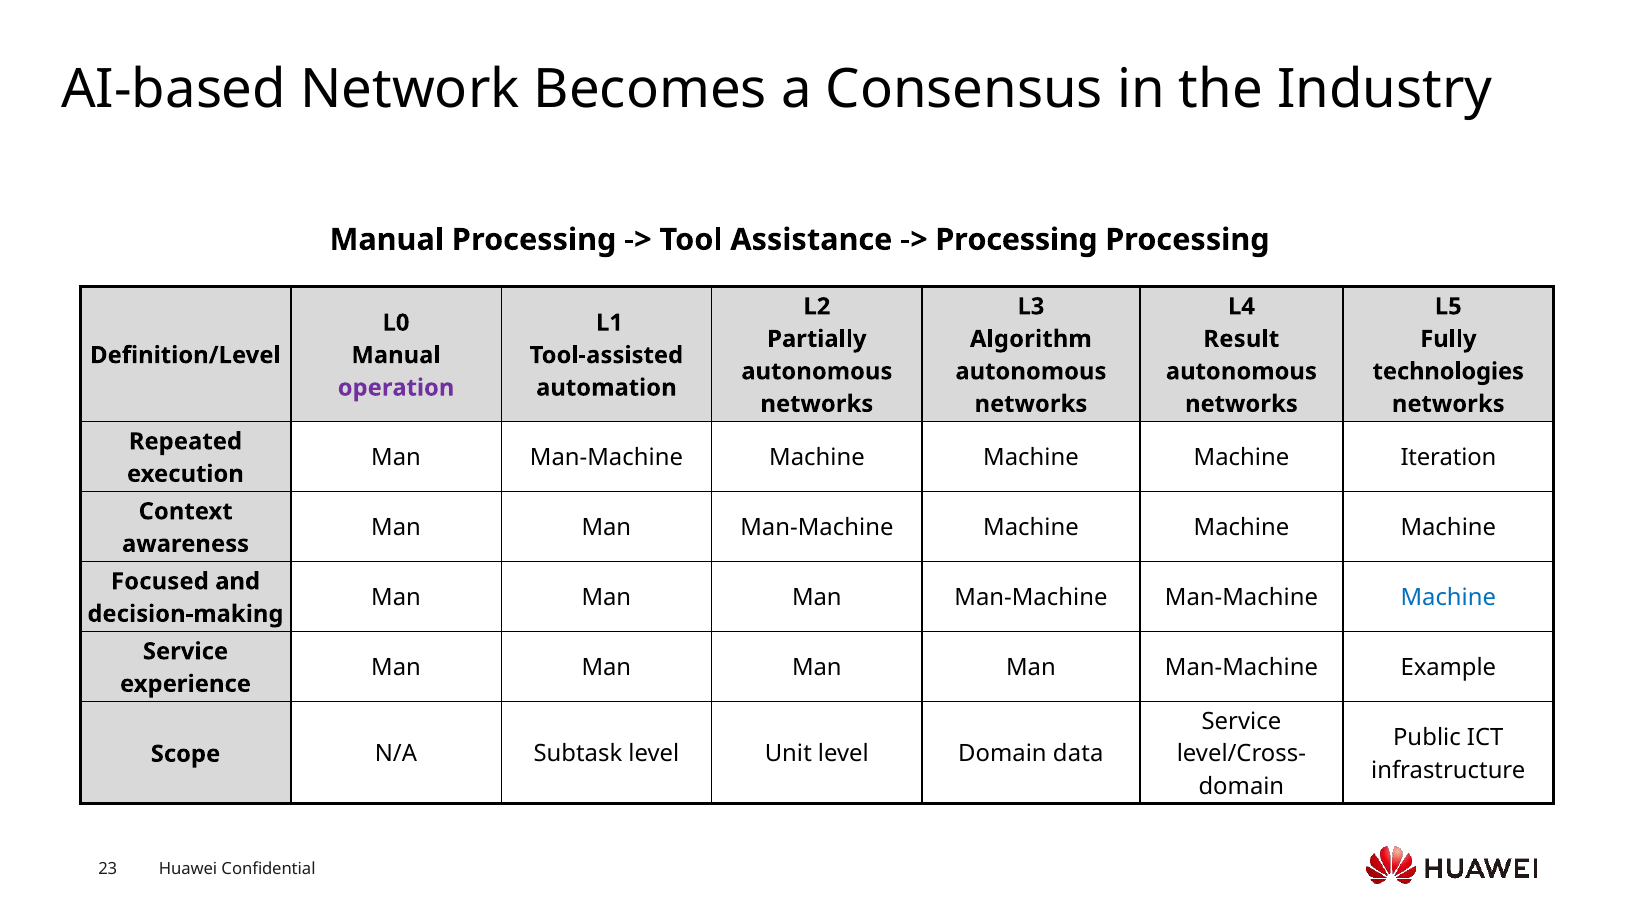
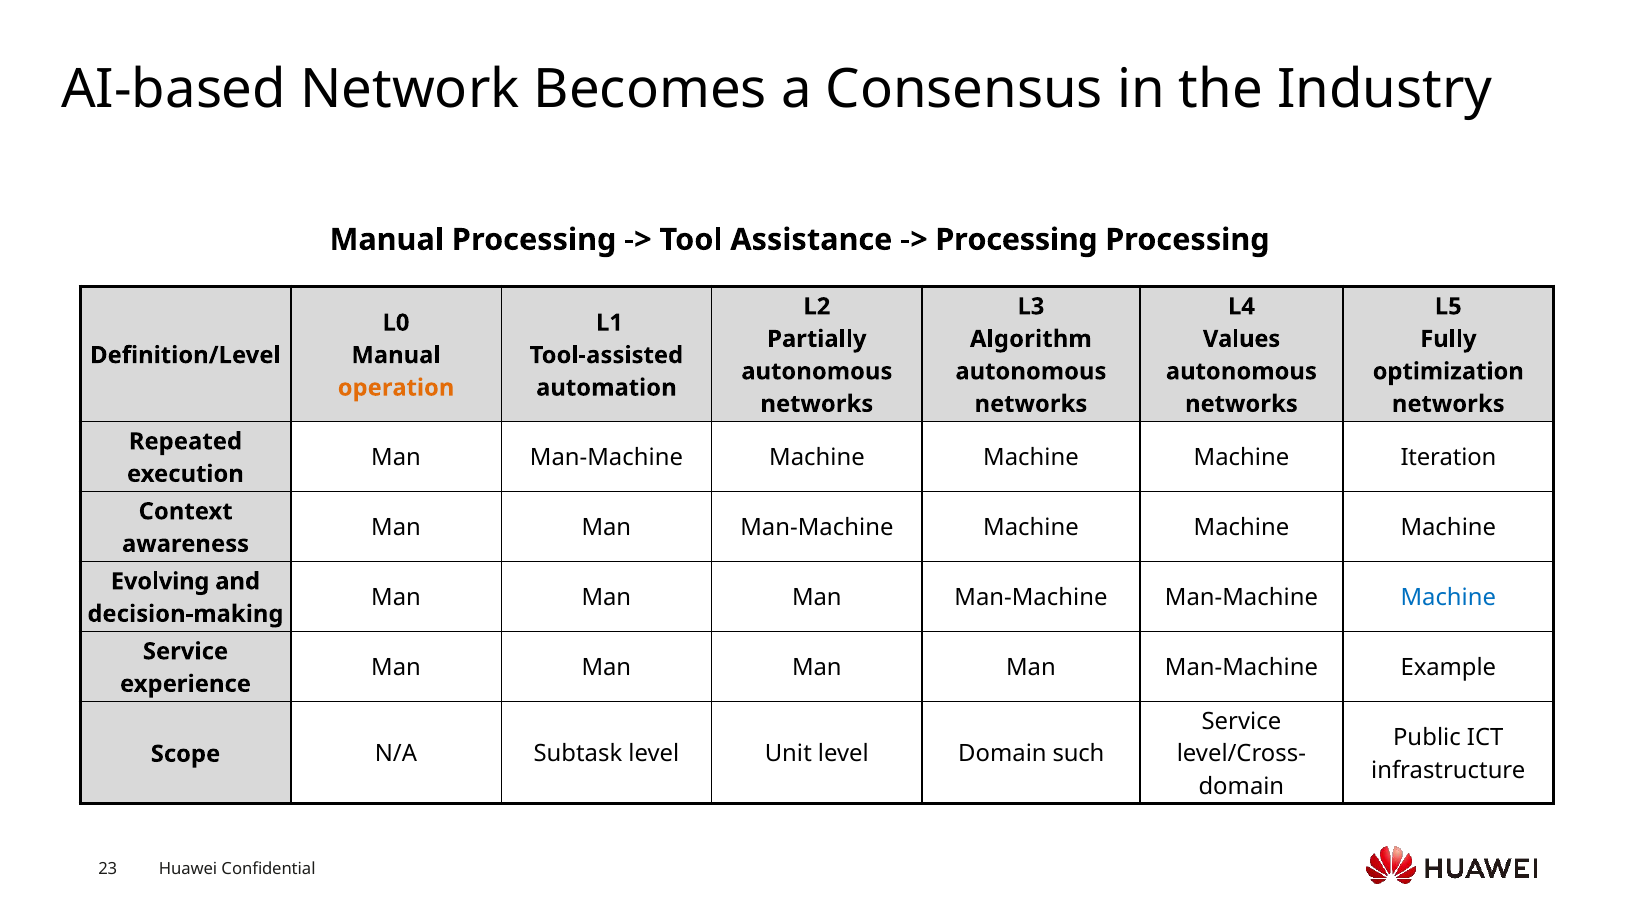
Result: Result -> Values
technologies: technologies -> optimization
operation colour: purple -> orange
Focused: Focused -> Evolving
data: data -> such
